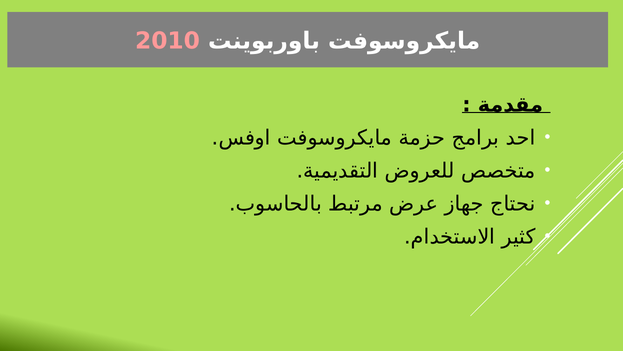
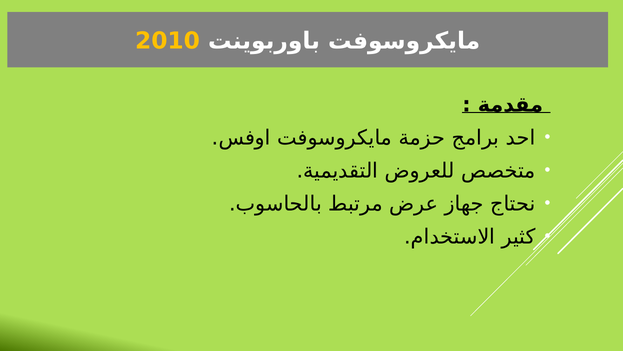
2010 colour: pink -> yellow
